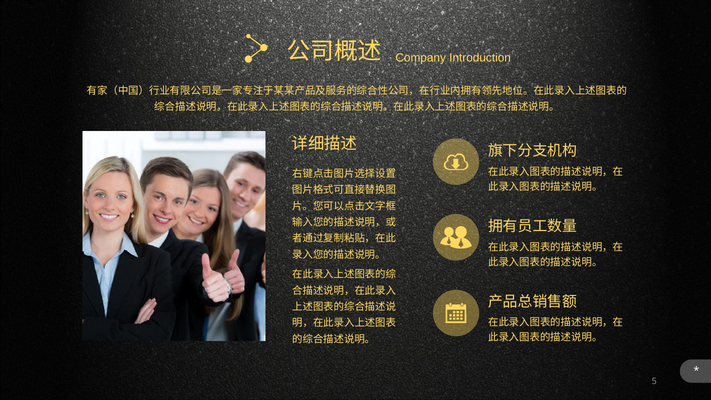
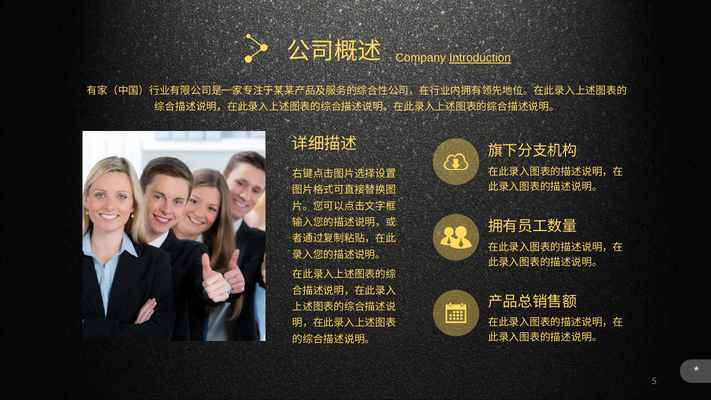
Introduction underline: none -> present
